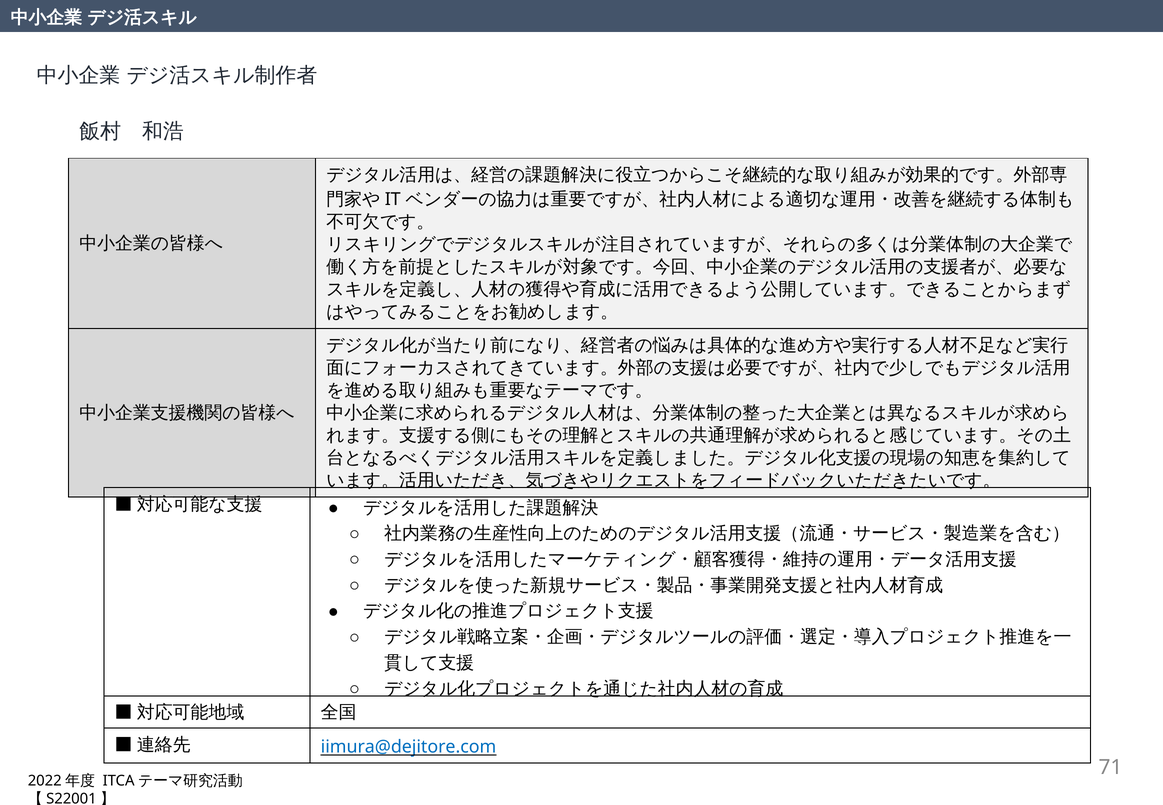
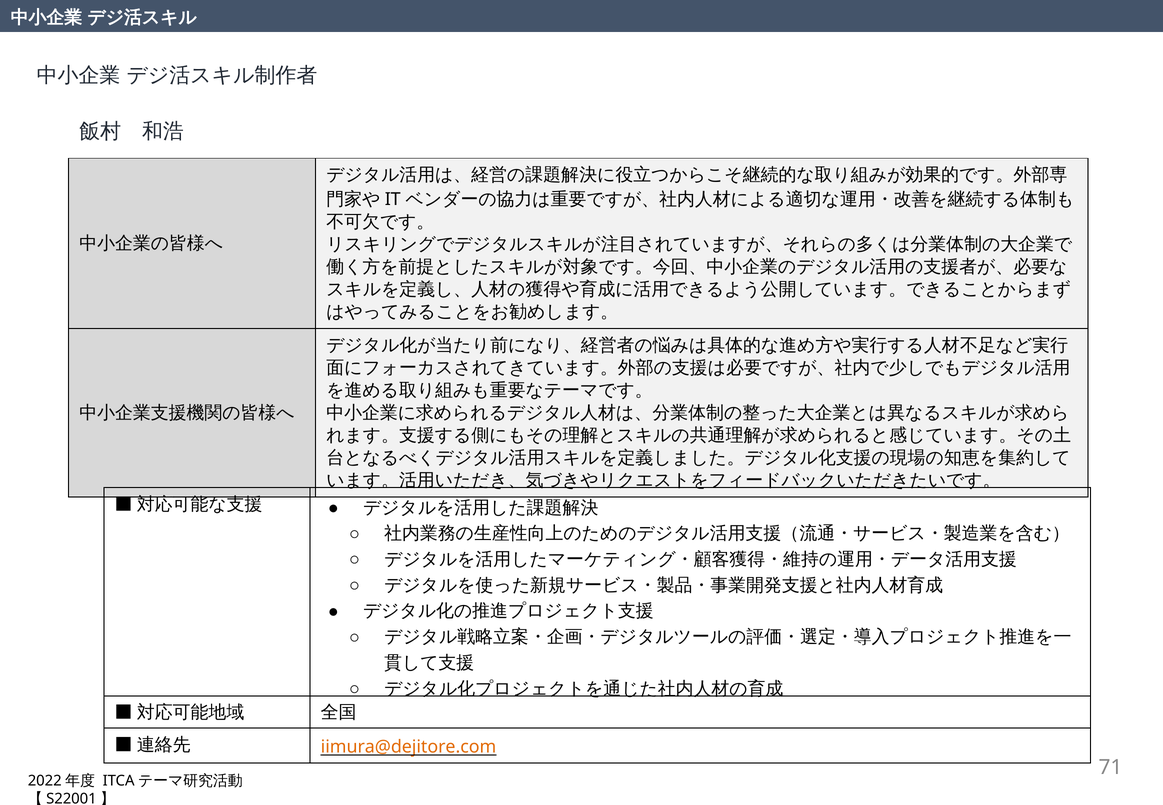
iimura@dejitore.com colour: blue -> orange
